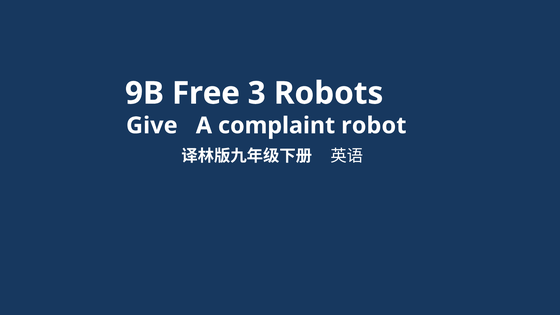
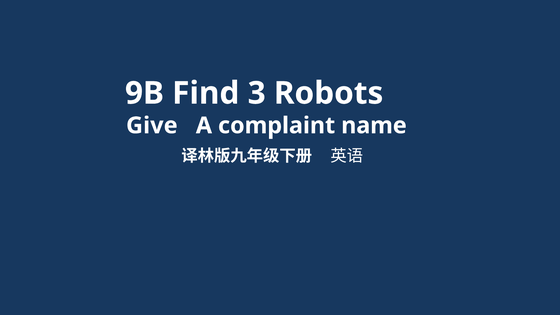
Free: Free -> Find
robot: robot -> name
